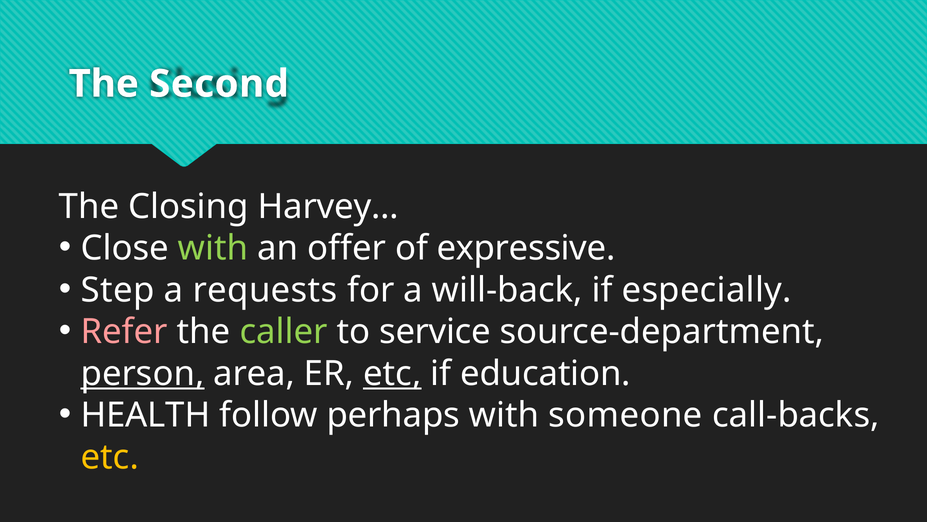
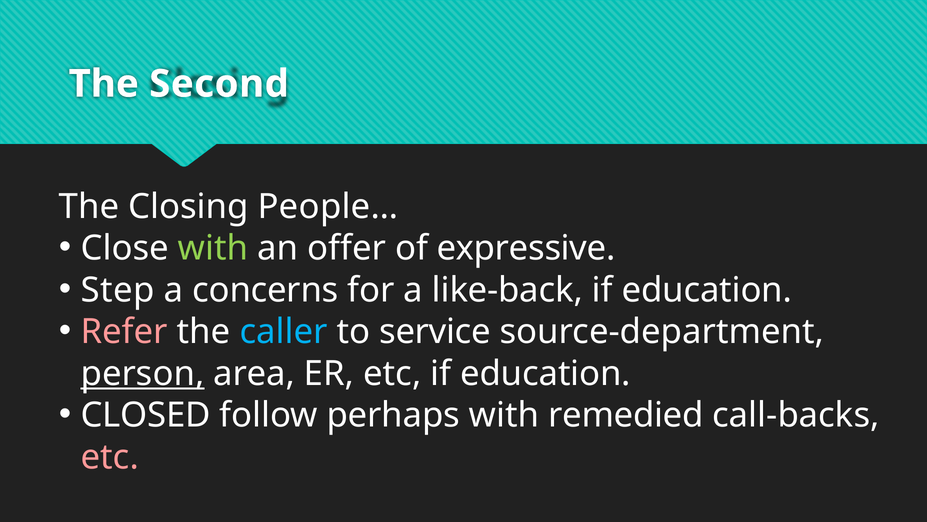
Harvey…: Harvey… -> People…
requests: requests -> concerns
will-back: will-back -> like-back
especially at (707, 290): especially -> education
caller colour: light green -> light blue
etc at (392, 373) underline: present -> none
HEALTH: HEALTH -> CLOSED
someone: someone -> remedied
etc at (110, 457) colour: yellow -> pink
